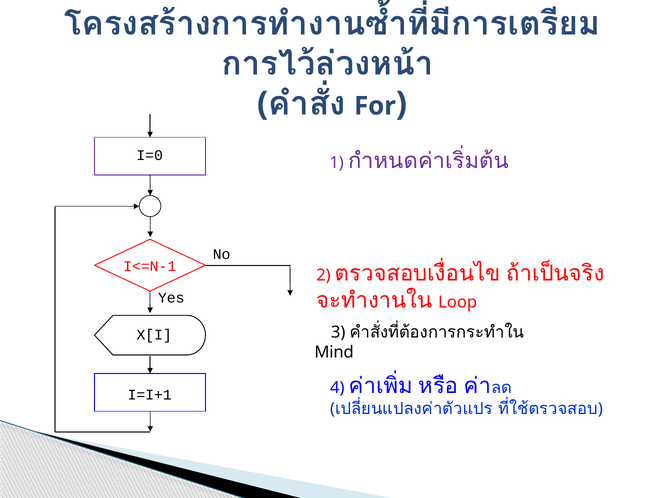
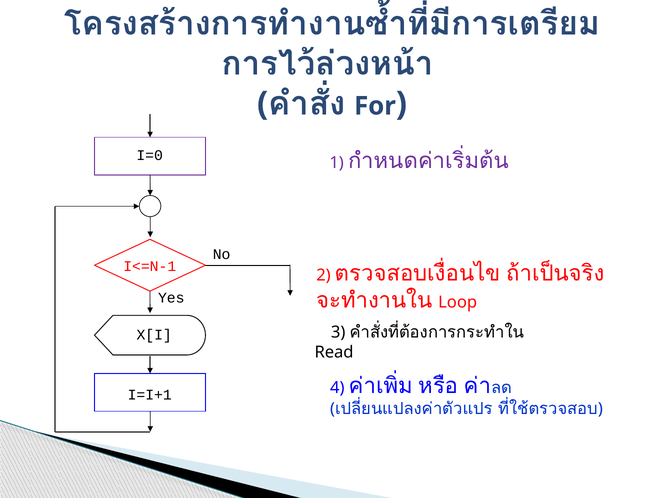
Mind: Mind -> Read
